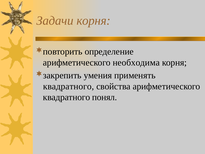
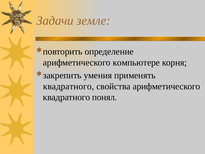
Задачи корня: корня -> земле
необходима: необходима -> компьютере
